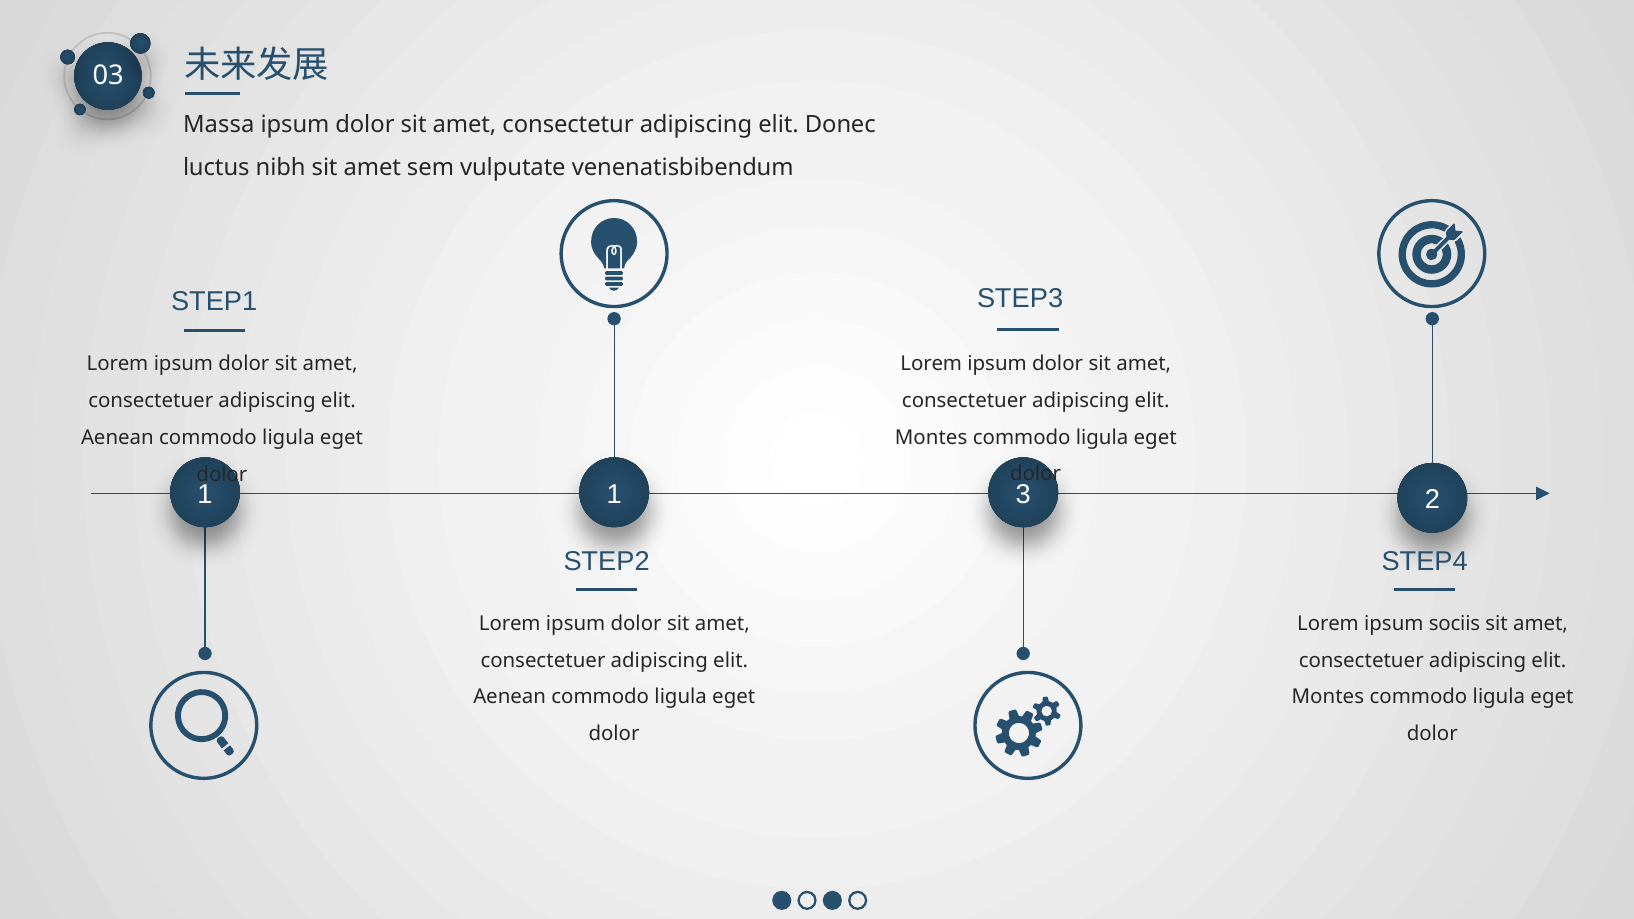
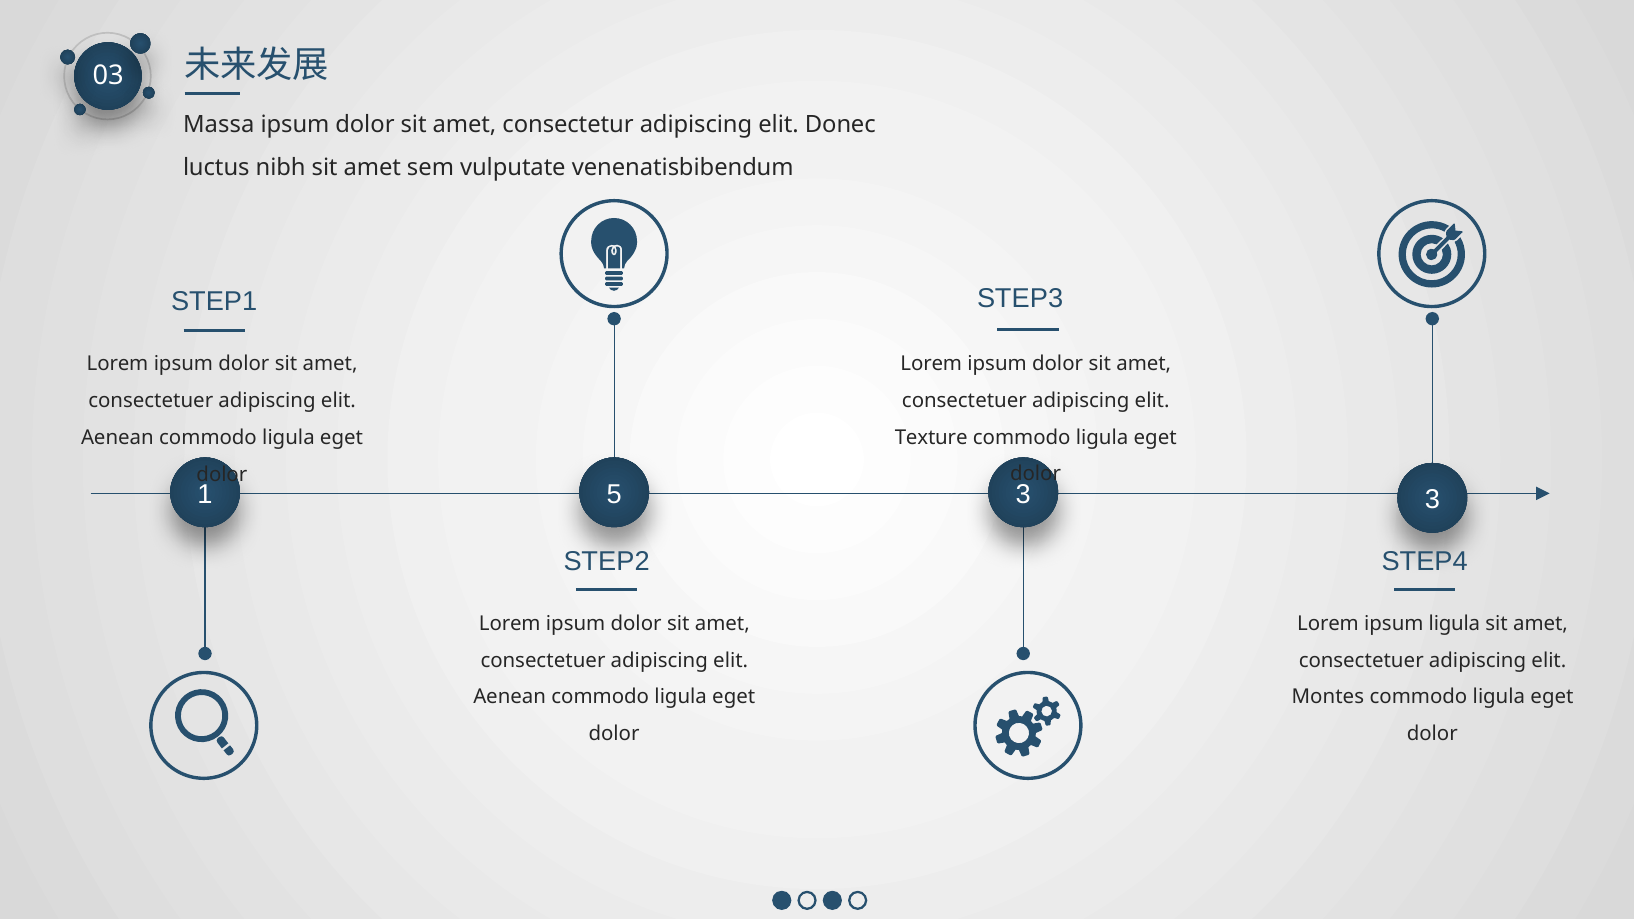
Montes at (931, 437): Montes -> Texture
1 1: 1 -> 5
3 2: 2 -> 3
ipsum sociis: sociis -> ligula
